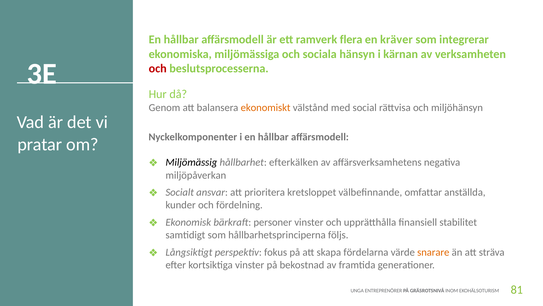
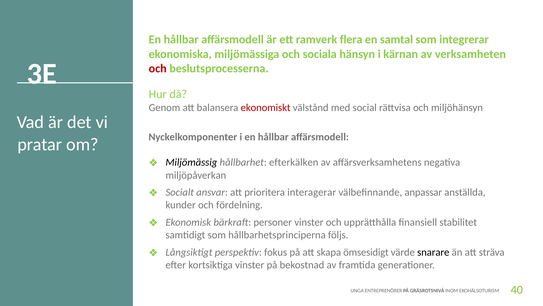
kräver: kräver -> samtal
ekonomiskt colour: orange -> red
kretsloppet: kretsloppet -> interagerar
omfattar: omfattar -> anpassar
fördelarna: fördelarna -> ömsesidigt
snarare colour: orange -> black
81: 81 -> 40
